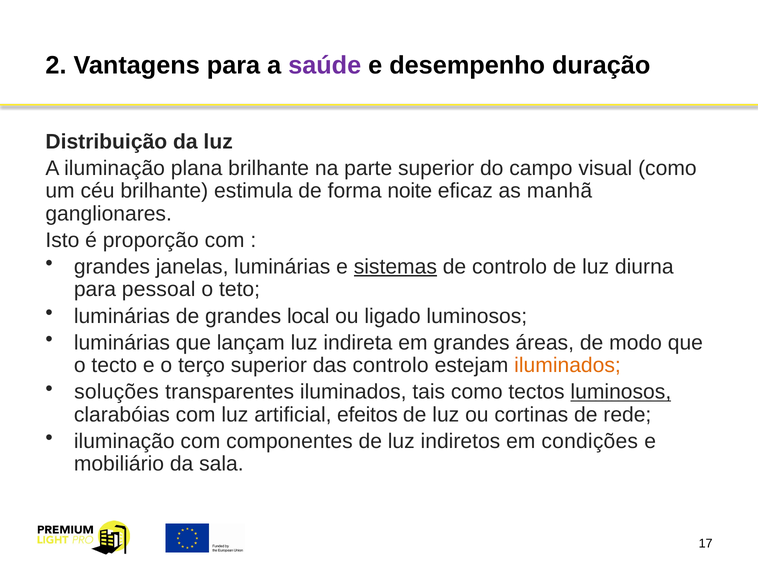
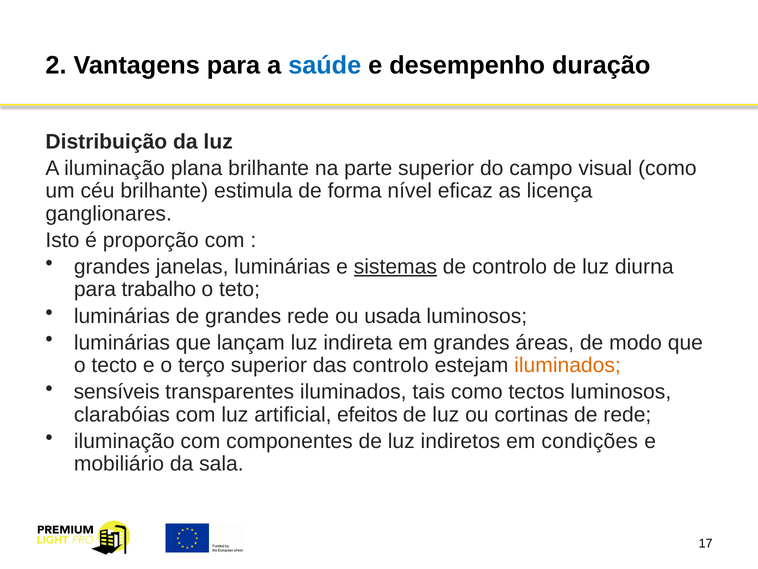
saúde colour: purple -> blue
noite: noite -> nível
manhã: manhã -> licença
pessoal: pessoal -> trabalho
grandes local: local -> rede
ligado: ligado -> usada
soluções: soluções -> sensíveis
luminosos at (621, 392) underline: present -> none
